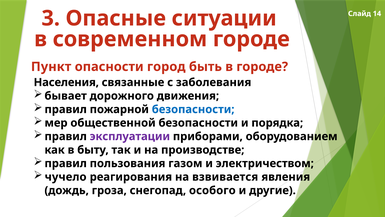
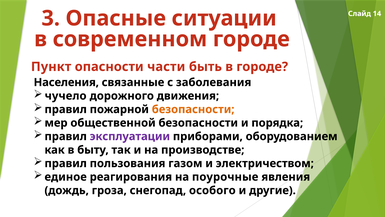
город: город -> части
бывает: бывает -> чучело
безопасности at (193, 109) colour: blue -> orange
чучело: чучело -> единое
взвивается: взвивается -> поурочные
